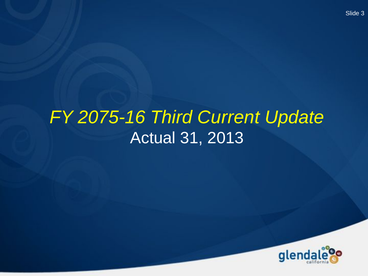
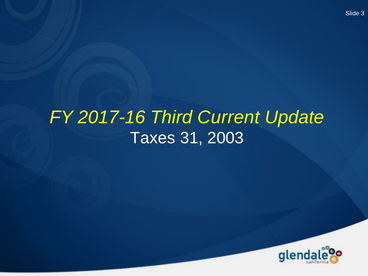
2075-16: 2075-16 -> 2017-16
Actual: Actual -> Taxes
2013: 2013 -> 2003
